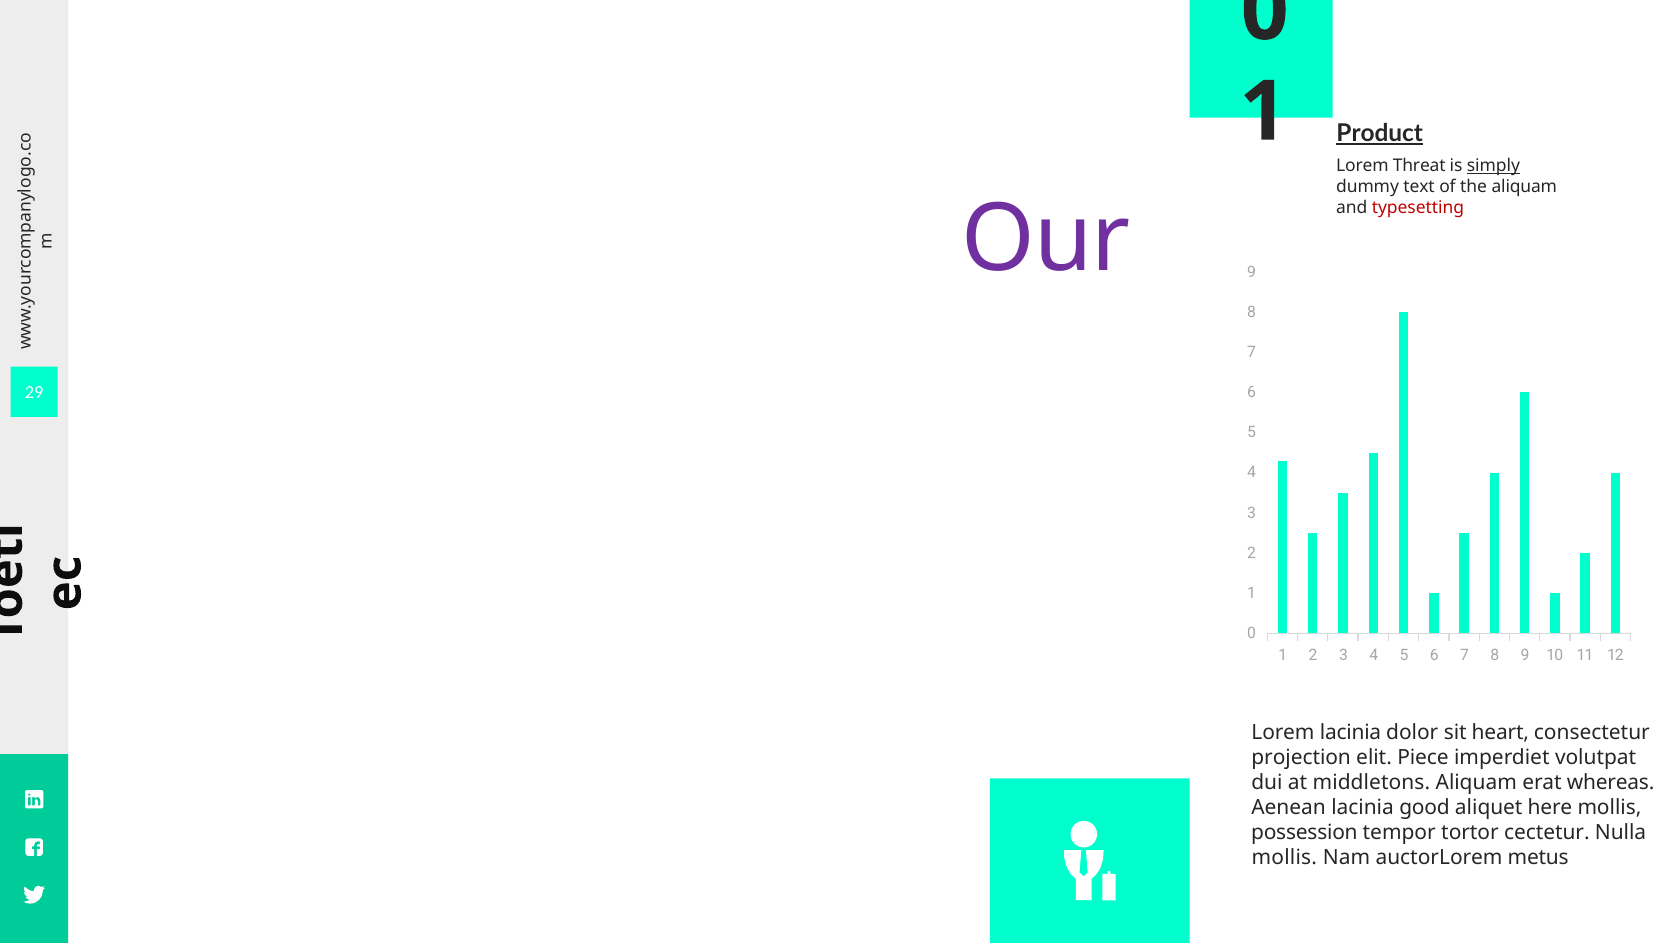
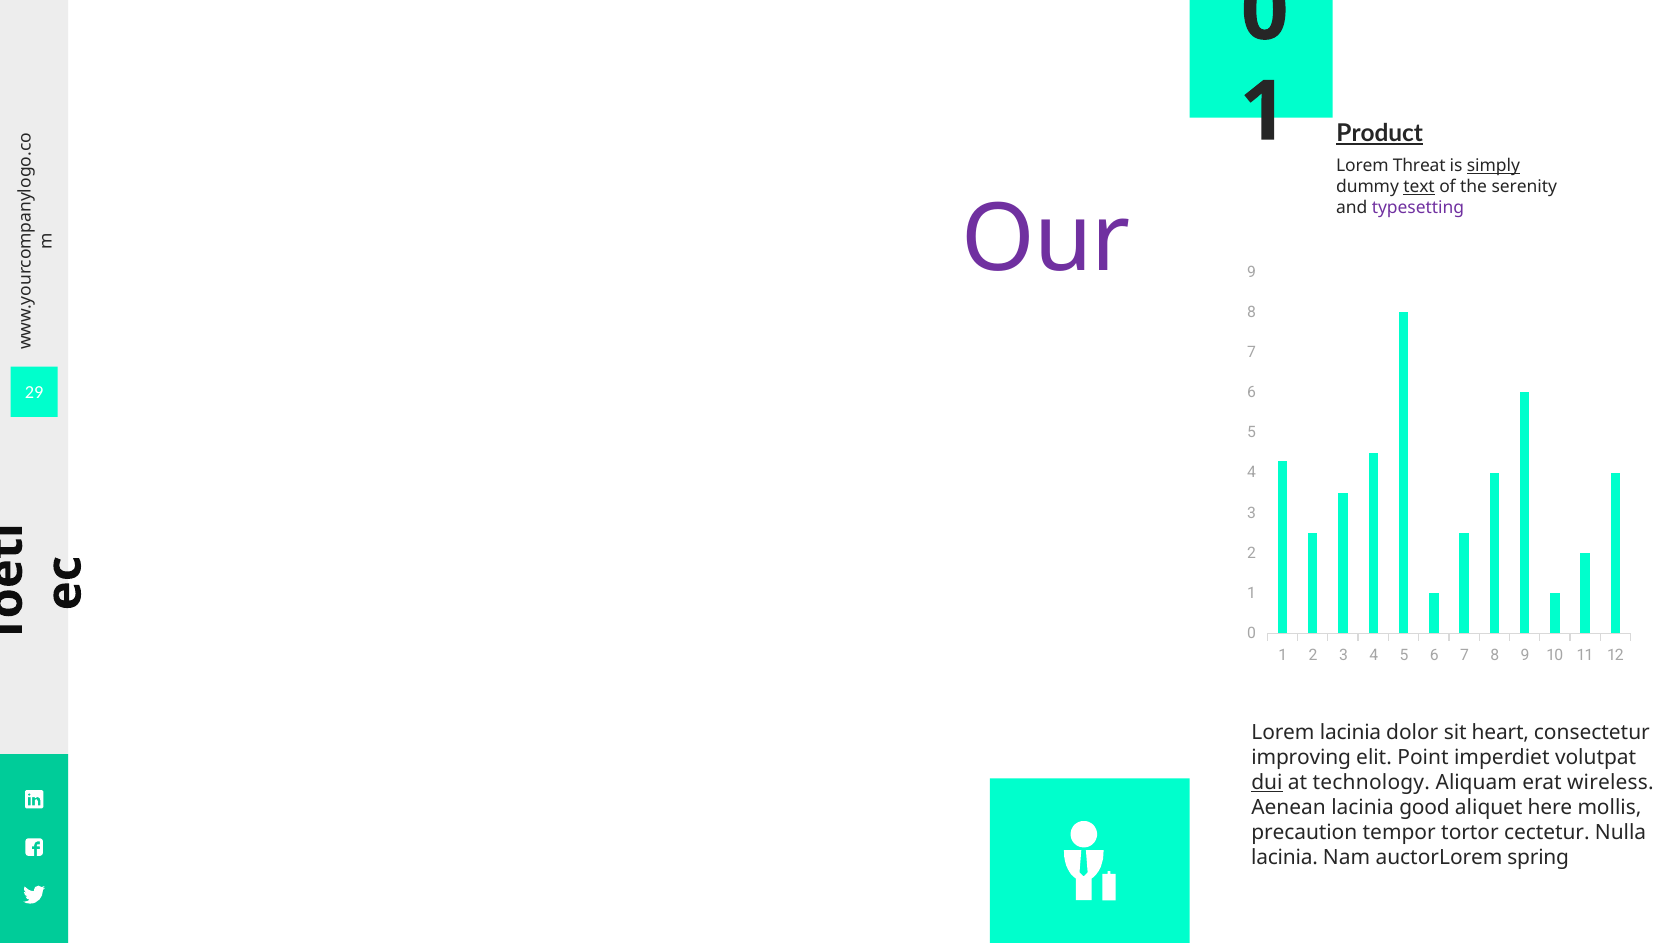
text underline: none -> present
the aliquam: aliquam -> serenity
typesetting colour: red -> purple
projection: projection -> improving
Piece: Piece -> Point
dui underline: none -> present
middletons: middletons -> technology
whereas: whereas -> wireless
possession: possession -> precaution
mollis at (1284, 858): mollis -> lacinia
metus: metus -> spring
